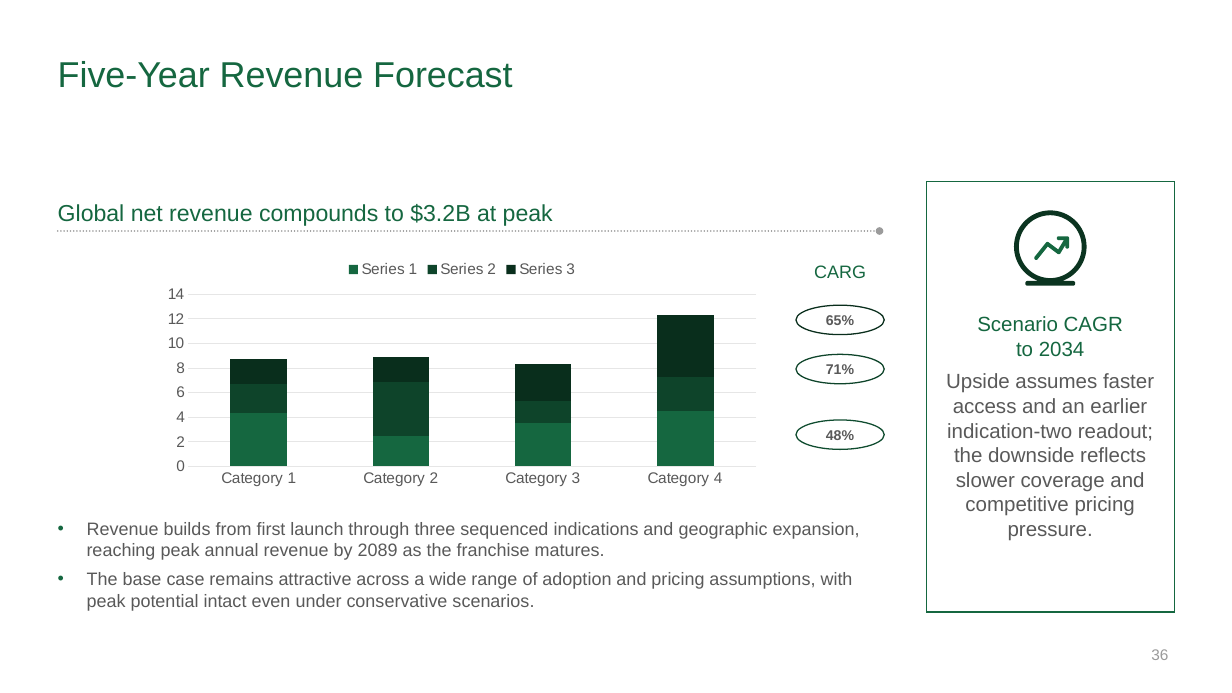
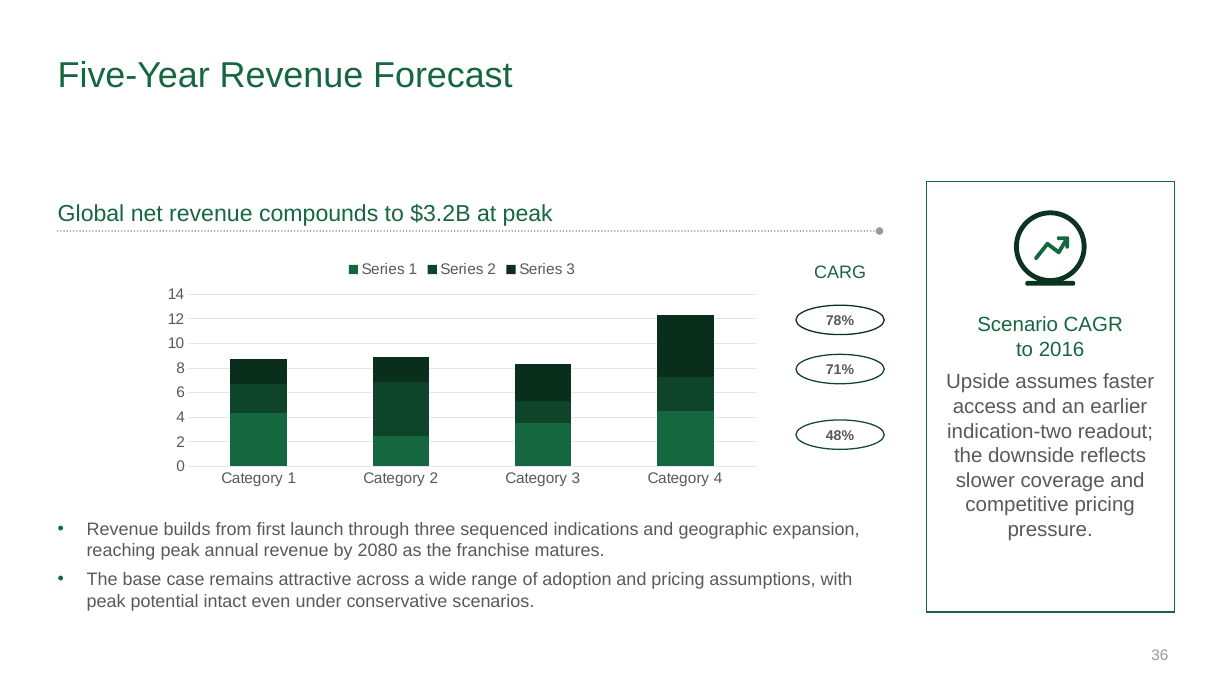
65%: 65% -> 78%
2034: 2034 -> 2016
2089: 2089 -> 2080
